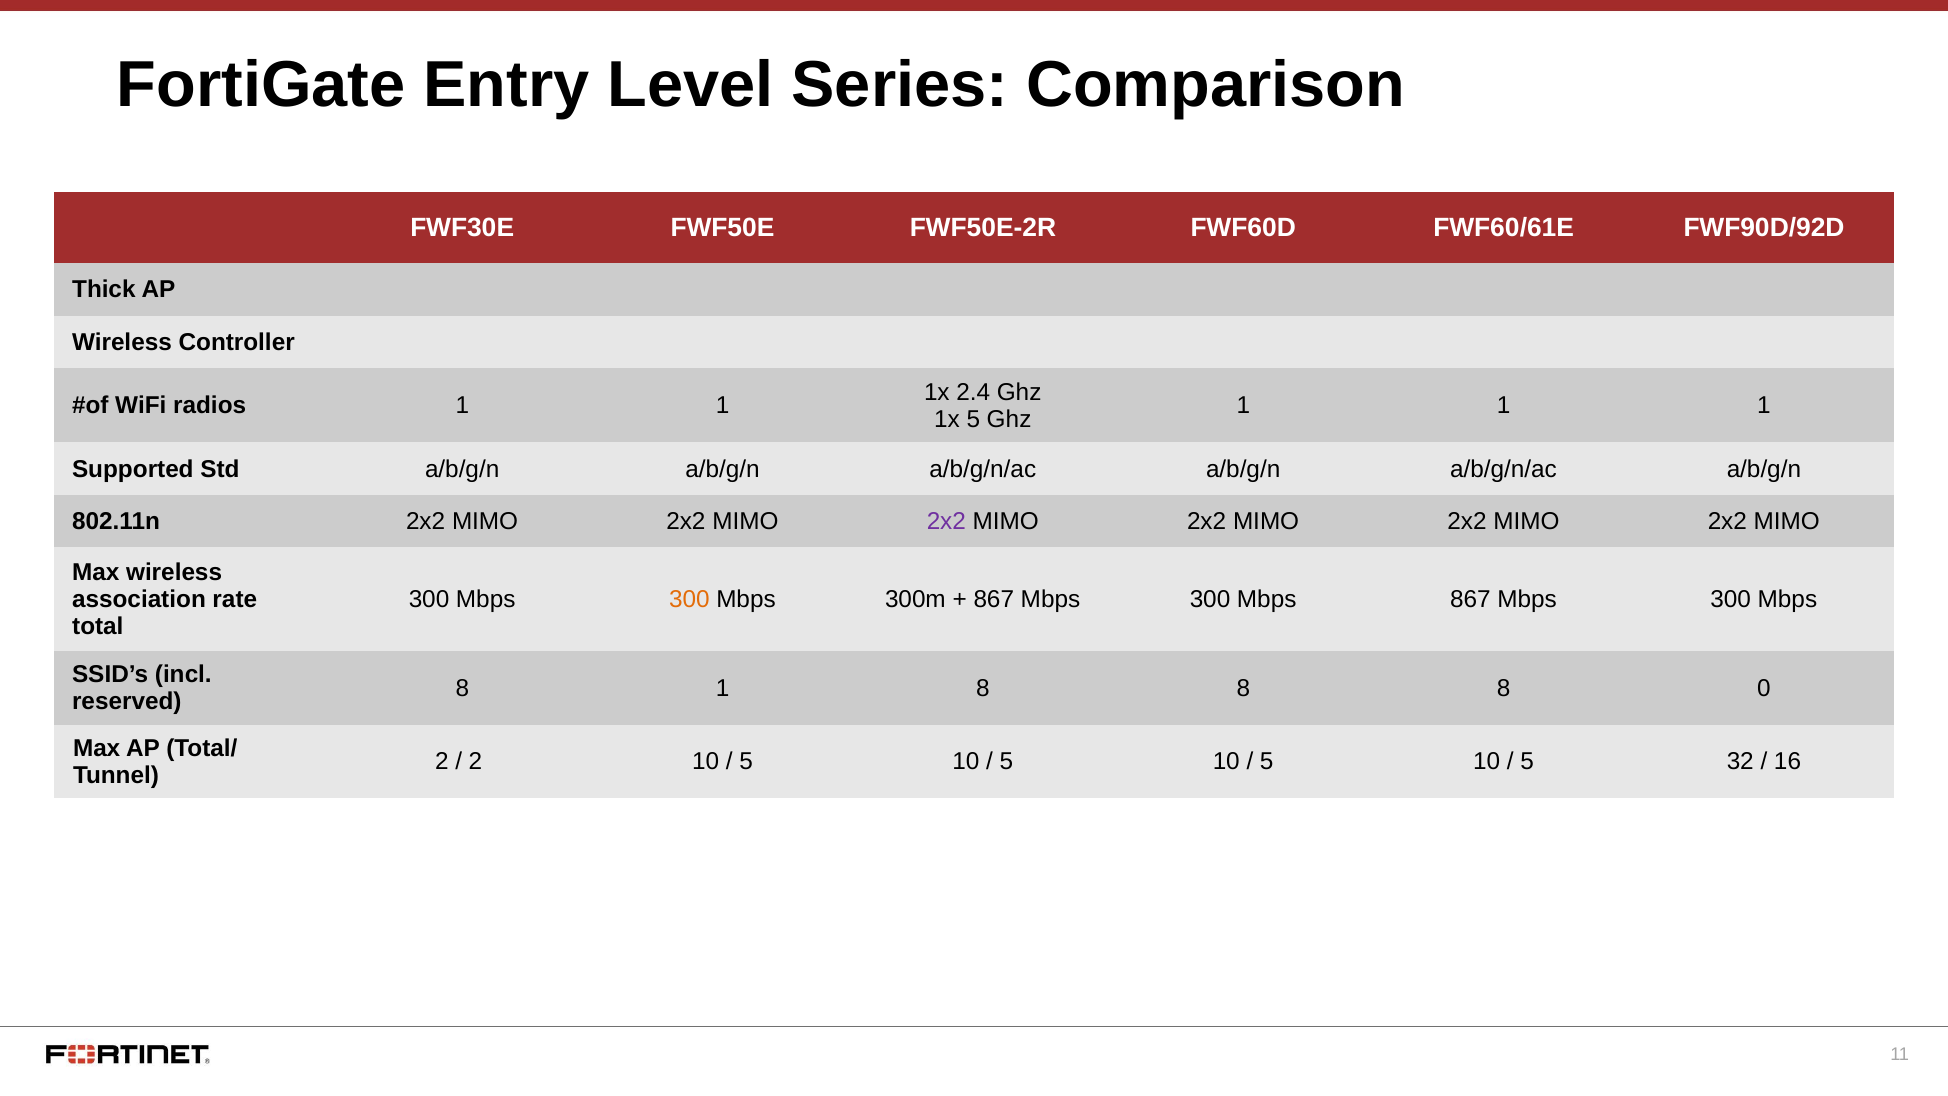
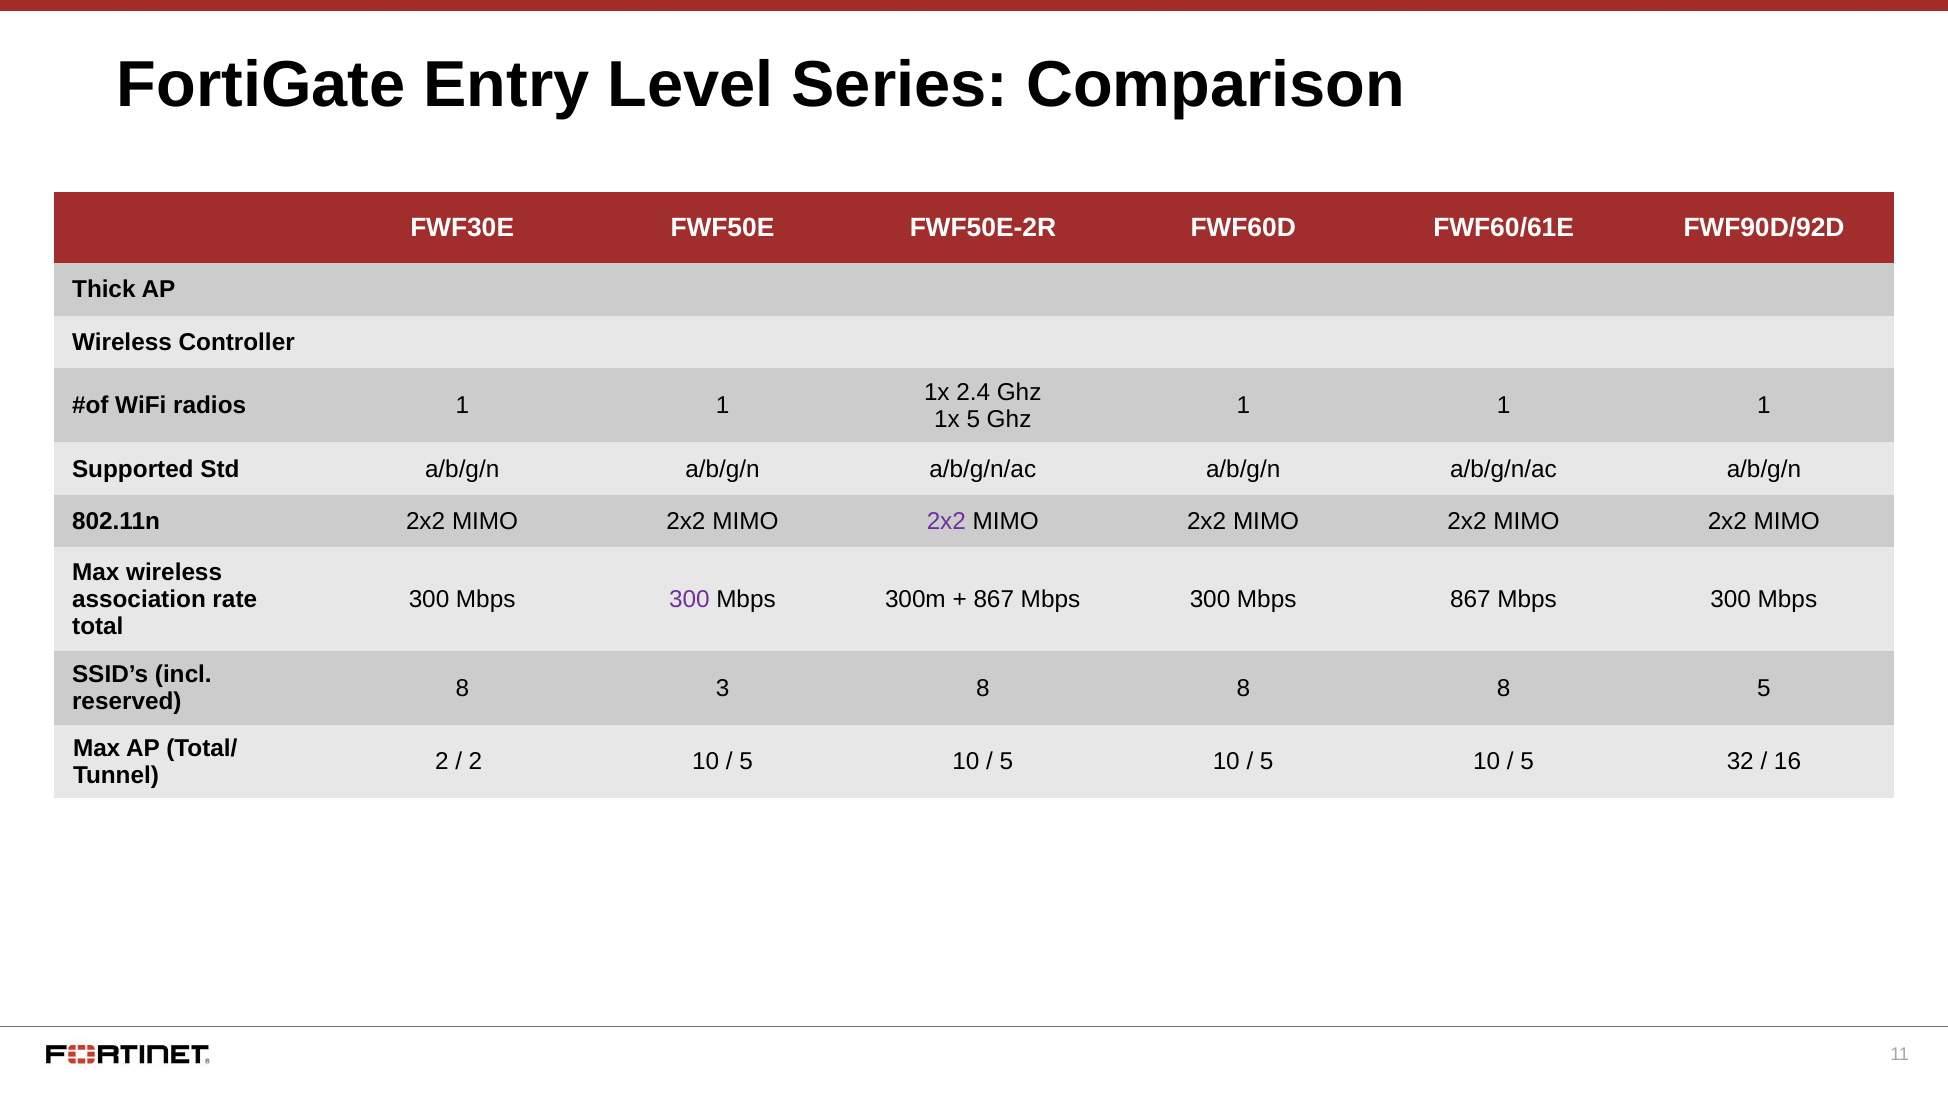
300 at (689, 600) colour: orange -> purple
8 1: 1 -> 3
8 0: 0 -> 5
